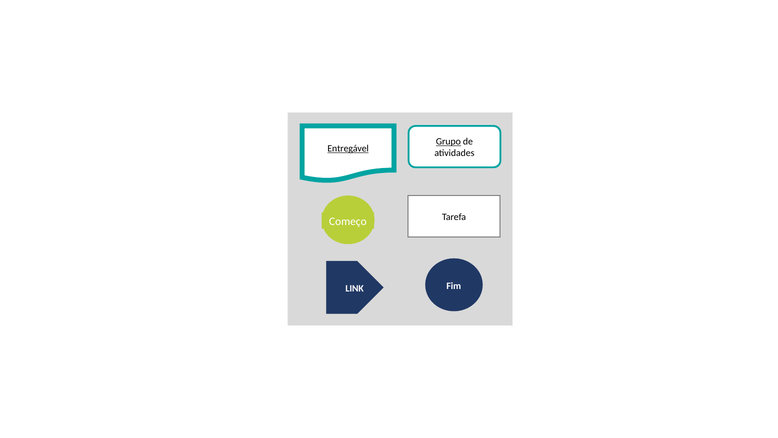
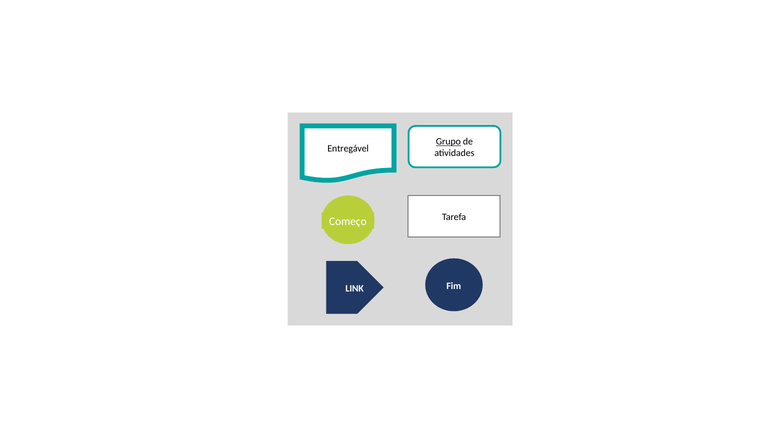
Entregável underline: present -> none
